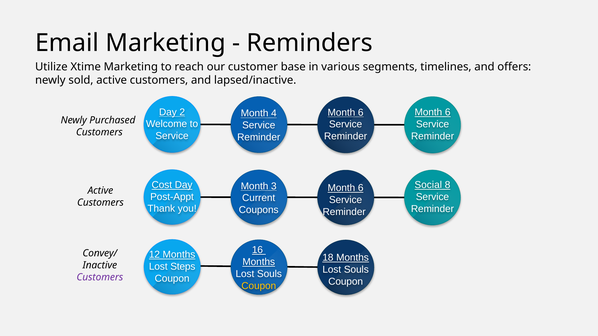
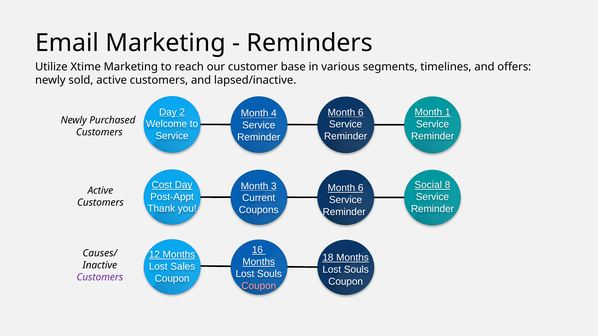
6 at (448, 112): 6 -> 1
Convey/: Convey/ -> Causes/
Steps: Steps -> Sales
Coupon at (259, 286) colour: yellow -> pink
